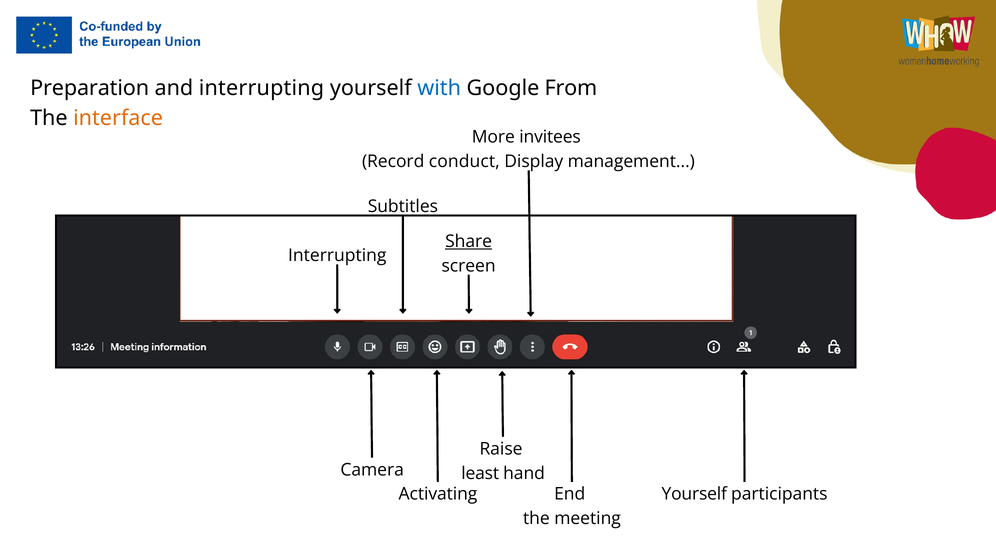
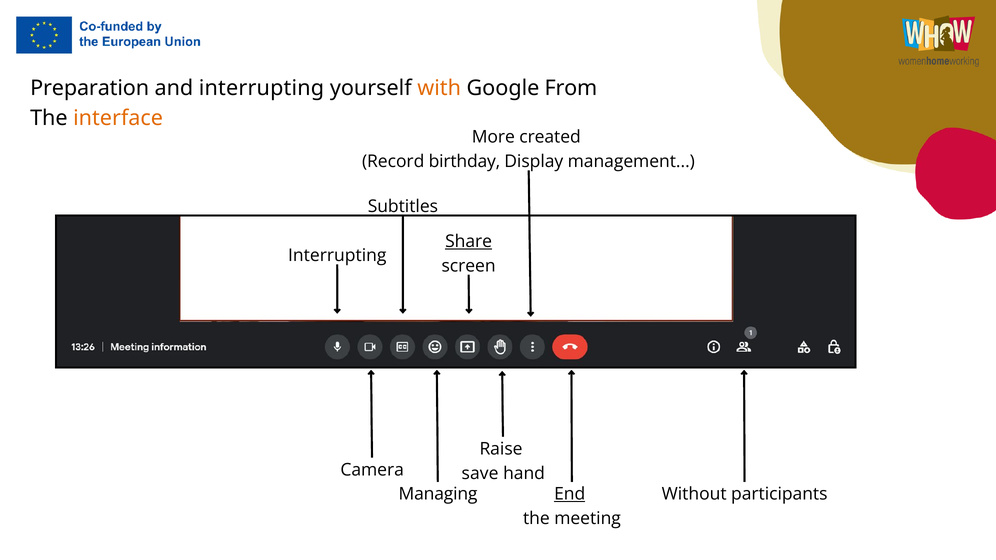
with colour: blue -> orange
invitees: invitees -> created
conduct: conduct -> birthday
least: least -> save
Activating: Activating -> Managing
End underline: none -> present
Yourself at (694, 494): Yourself -> Without
